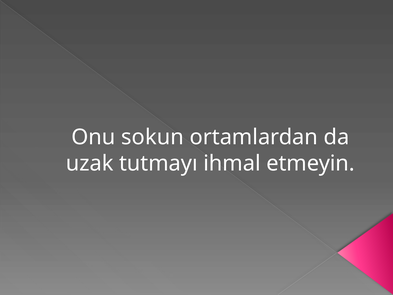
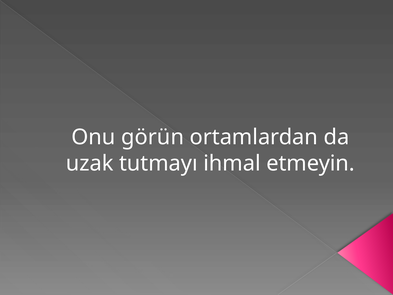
sokun: sokun -> görün
